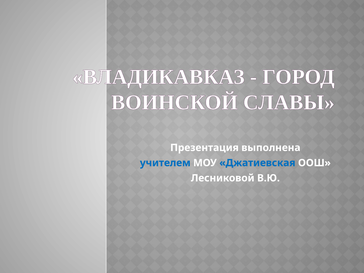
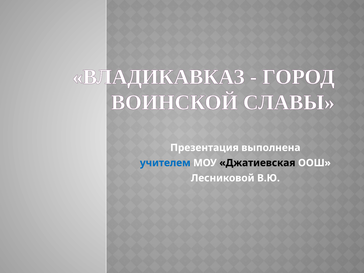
Джатиевская colour: blue -> black
